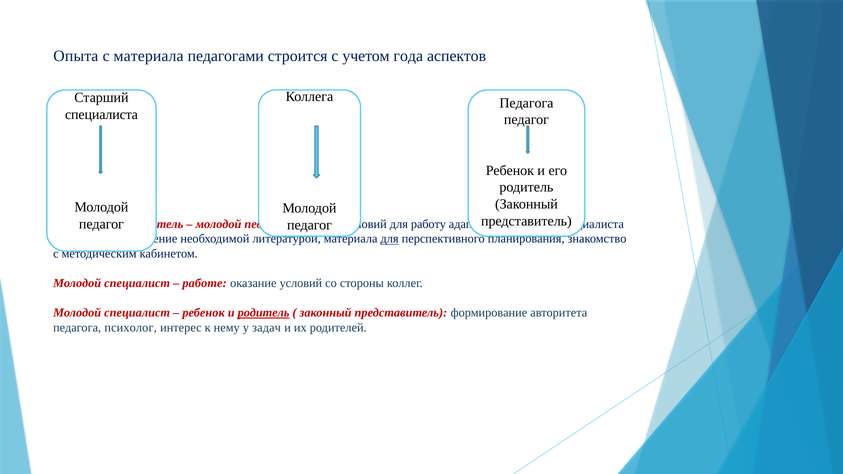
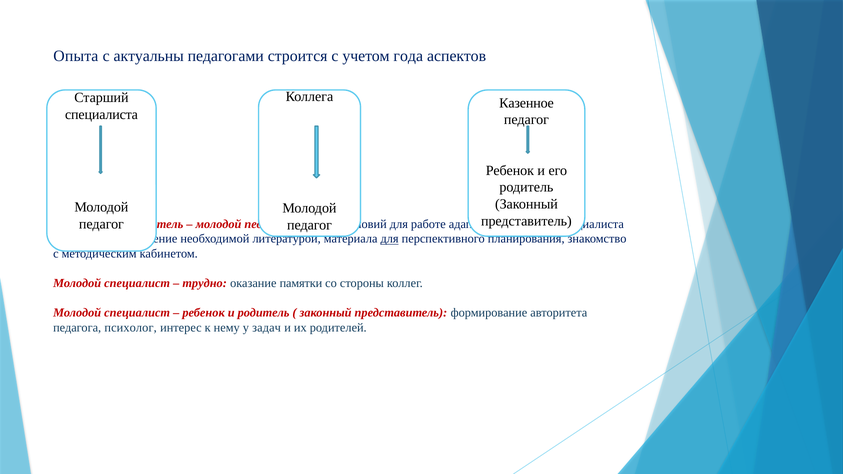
с материала: материала -> актуальны
Педагога at (526, 103): Педагога -> Казенное
для работу: работу -> работе
работе at (205, 283): работе -> трудно
оказание условий: условий -> памятки
родитель at (264, 313) underline: present -> none
